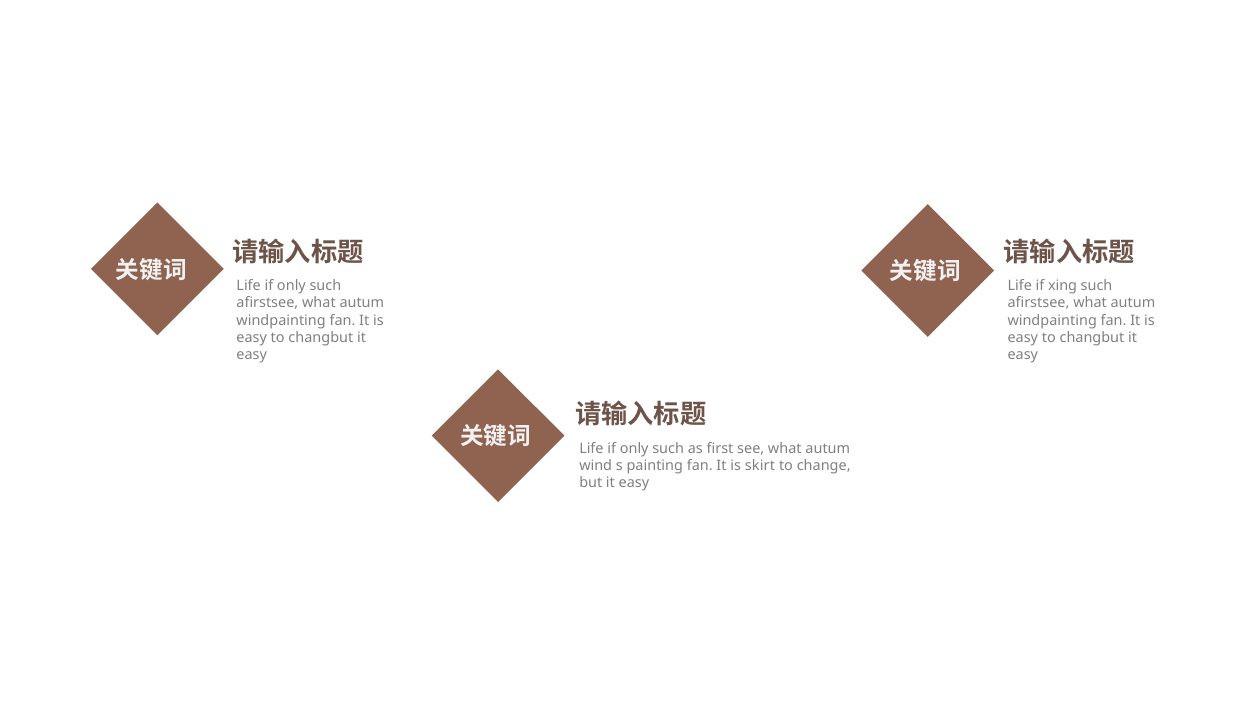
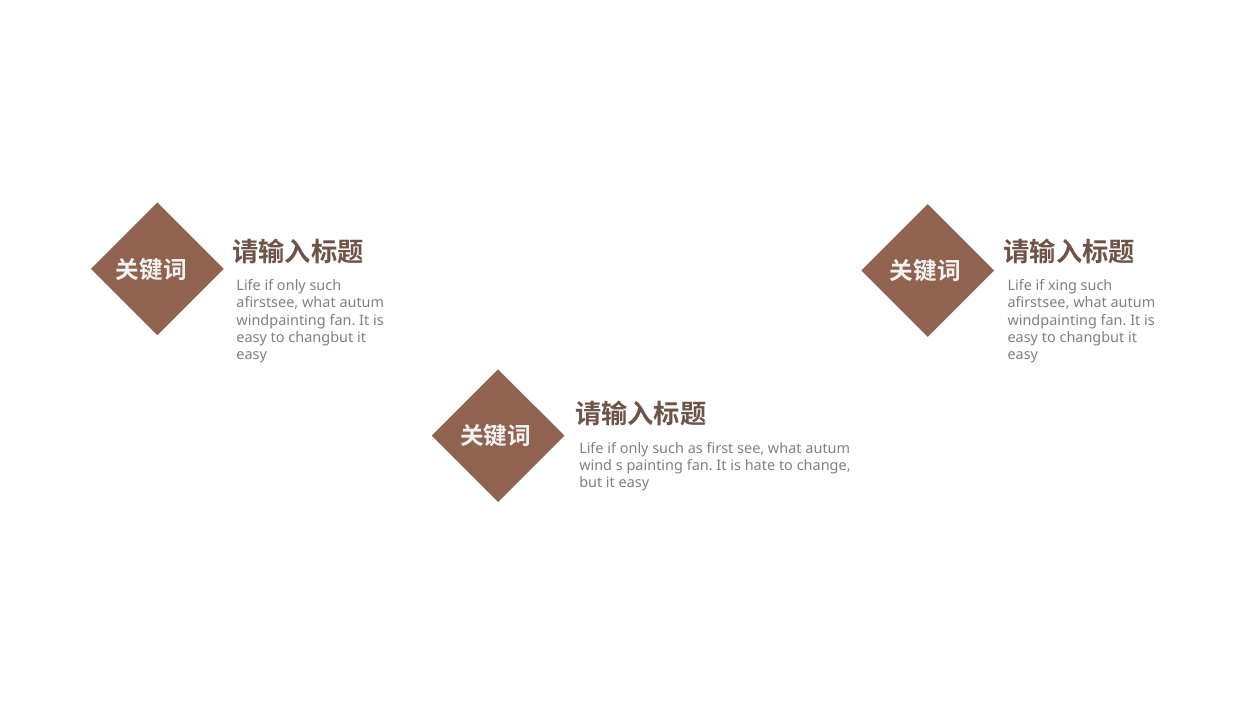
skirt: skirt -> hate
